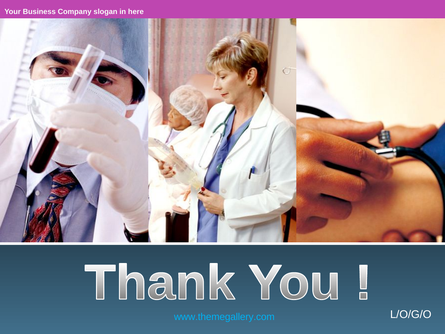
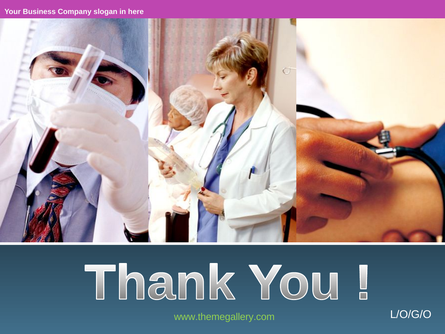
www.themegallery.com colour: light blue -> light green
